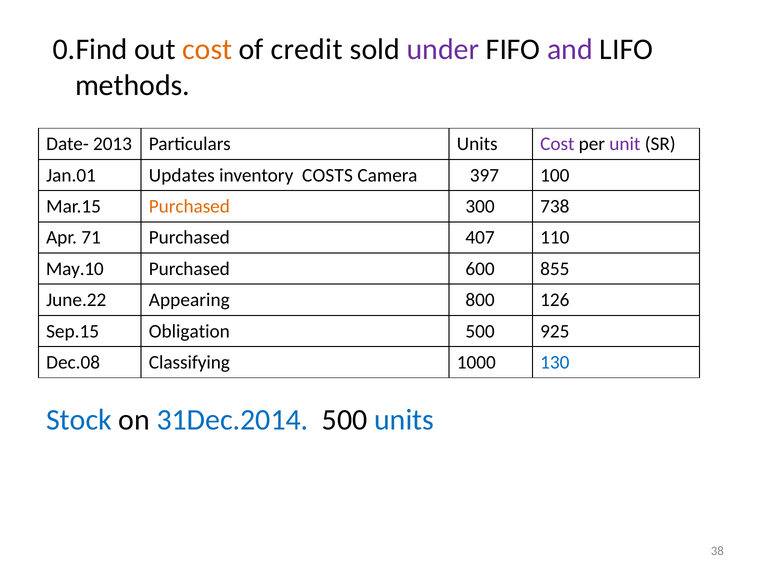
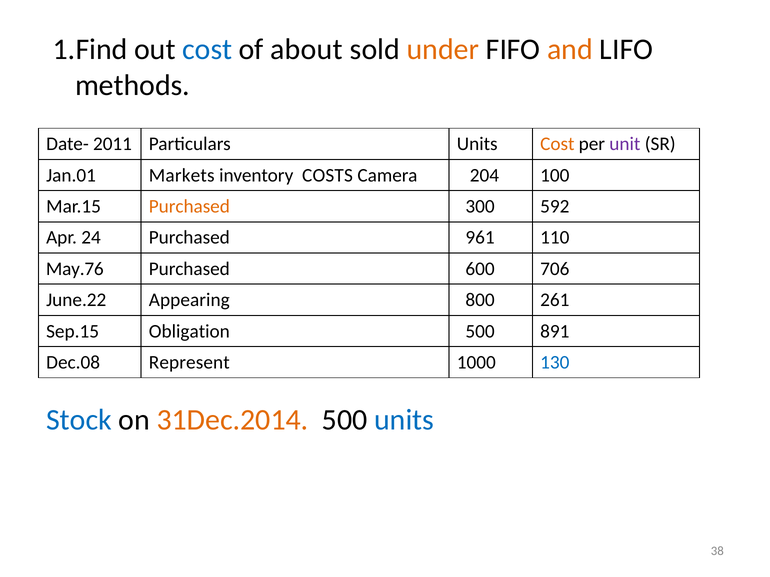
0.Find: 0.Find -> 1.Find
cost at (207, 50) colour: orange -> blue
credit: credit -> about
under colour: purple -> orange
and colour: purple -> orange
2013: 2013 -> 2011
Cost at (557, 144) colour: purple -> orange
Updates: Updates -> Markets
397: 397 -> 204
738: 738 -> 592
71: 71 -> 24
407: 407 -> 961
May.10: May.10 -> May.76
855: 855 -> 706
126: 126 -> 261
925: 925 -> 891
Classifying: Classifying -> Represent
31Dec.2014 colour: blue -> orange
